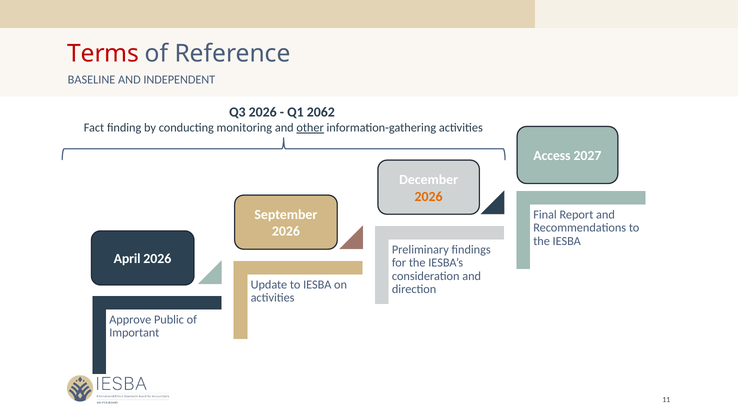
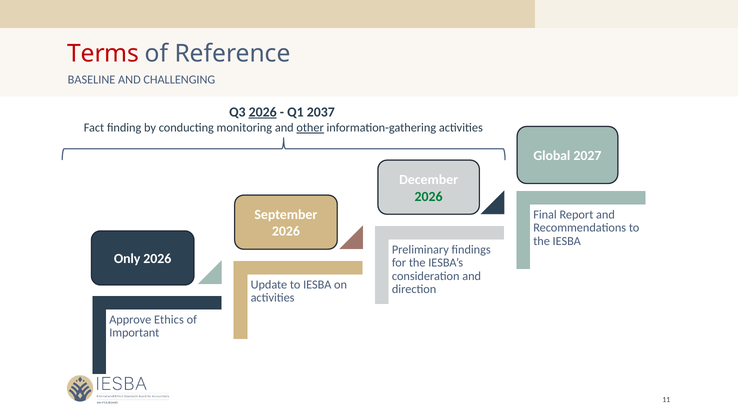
INDEPENDENT: INDEPENDENT -> CHALLENGING
2026 at (263, 112) underline: none -> present
2062: 2062 -> 2037
Access: Access -> Global
2026 at (429, 197) colour: orange -> green
April: April -> Only
Public: Public -> Ethics
